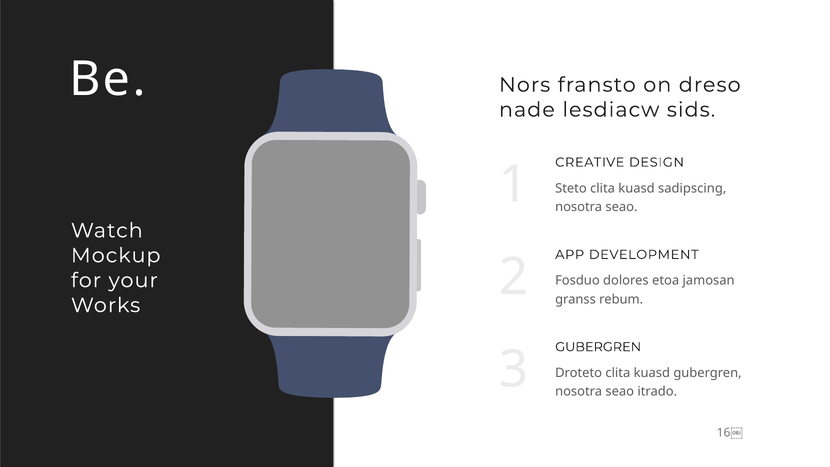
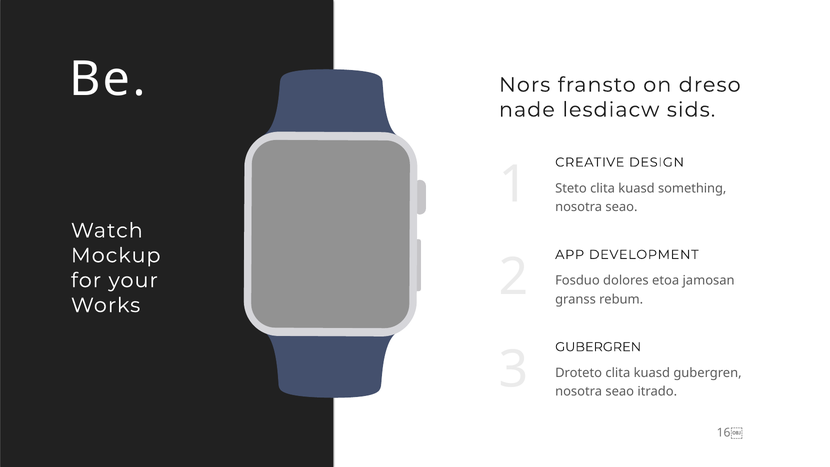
sadipscing: sadipscing -> something
